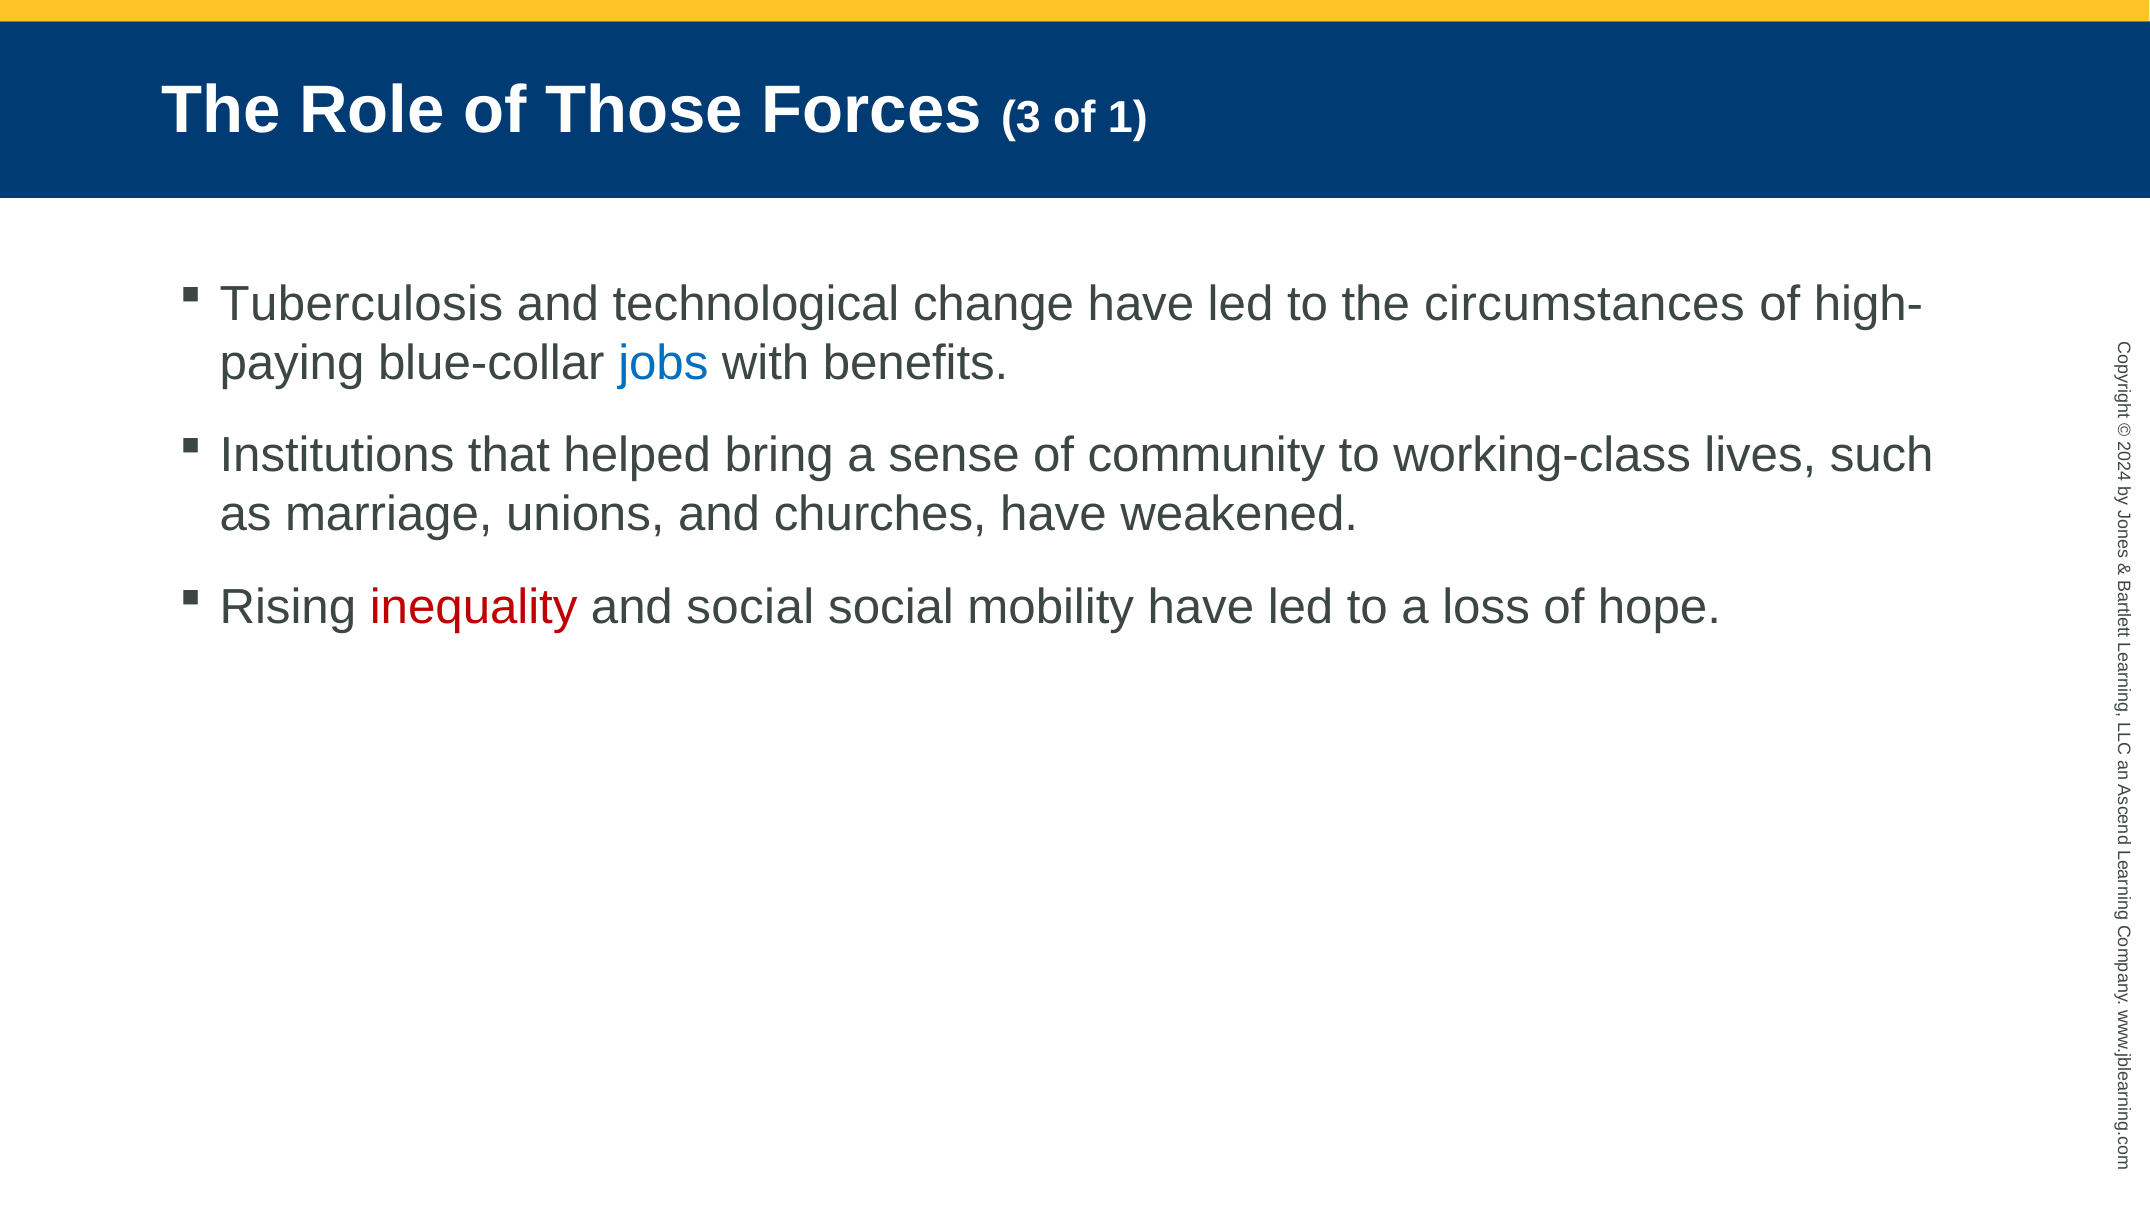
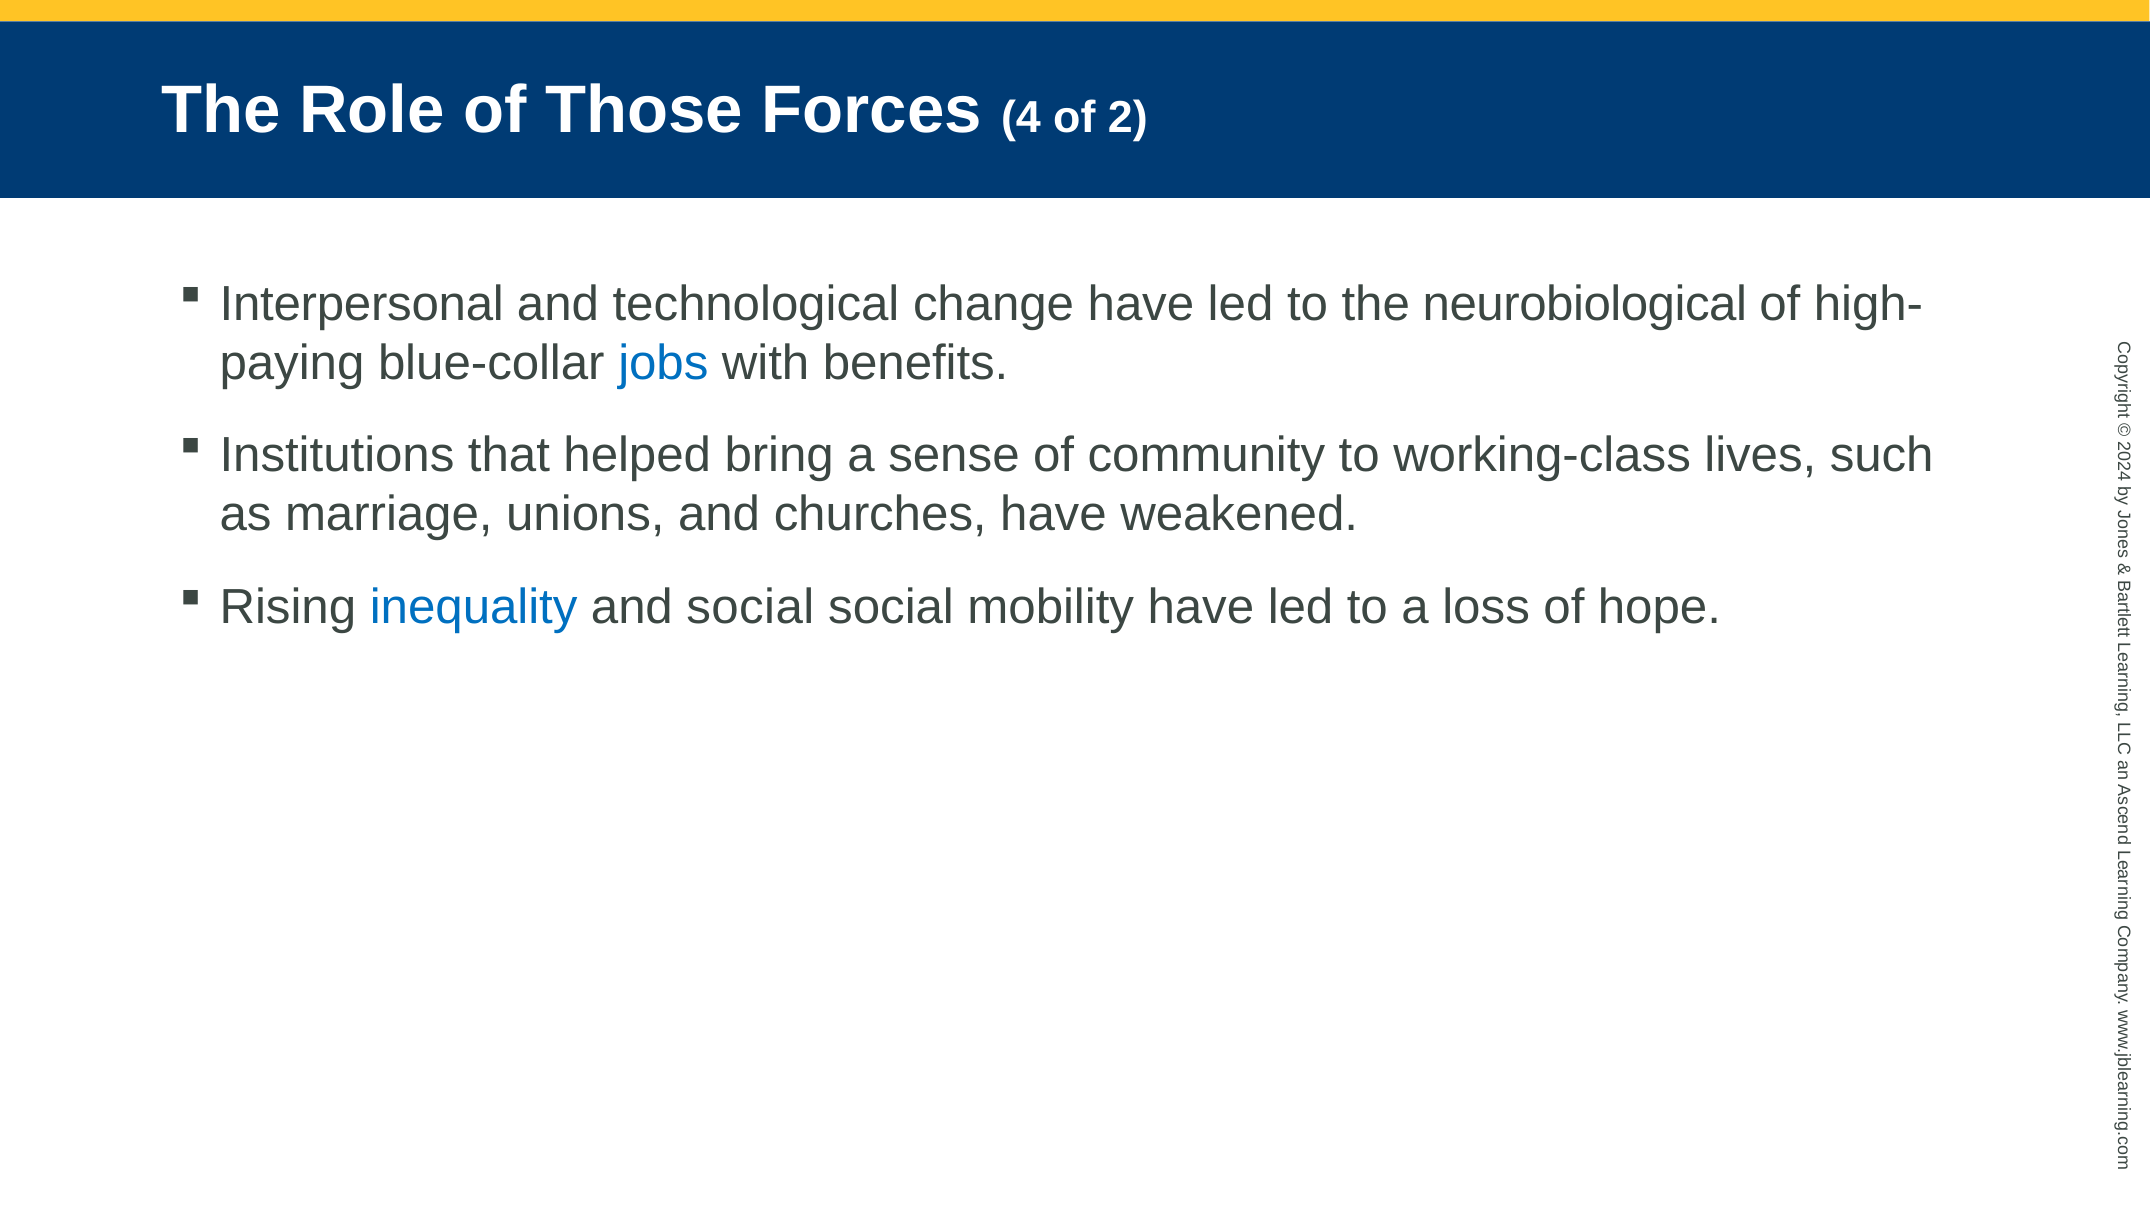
Forces 3: 3 -> 4
of 1: 1 -> 2
Tuberculosis: Tuberculosis -> Interpersonal
circumstances: circumstances -> neurobiological
inequality colour: red -> blue
